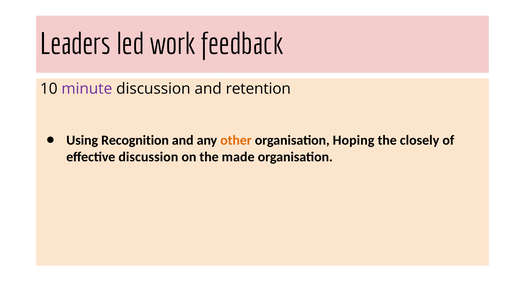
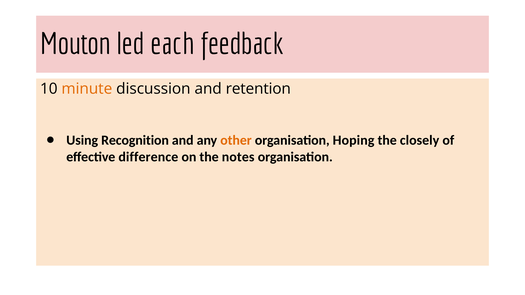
Leaders: Leaders -> Mouton
work: work -> each
minute colour: purple -> orange
effective discussion: discussion -> difference
made: made -> notes
